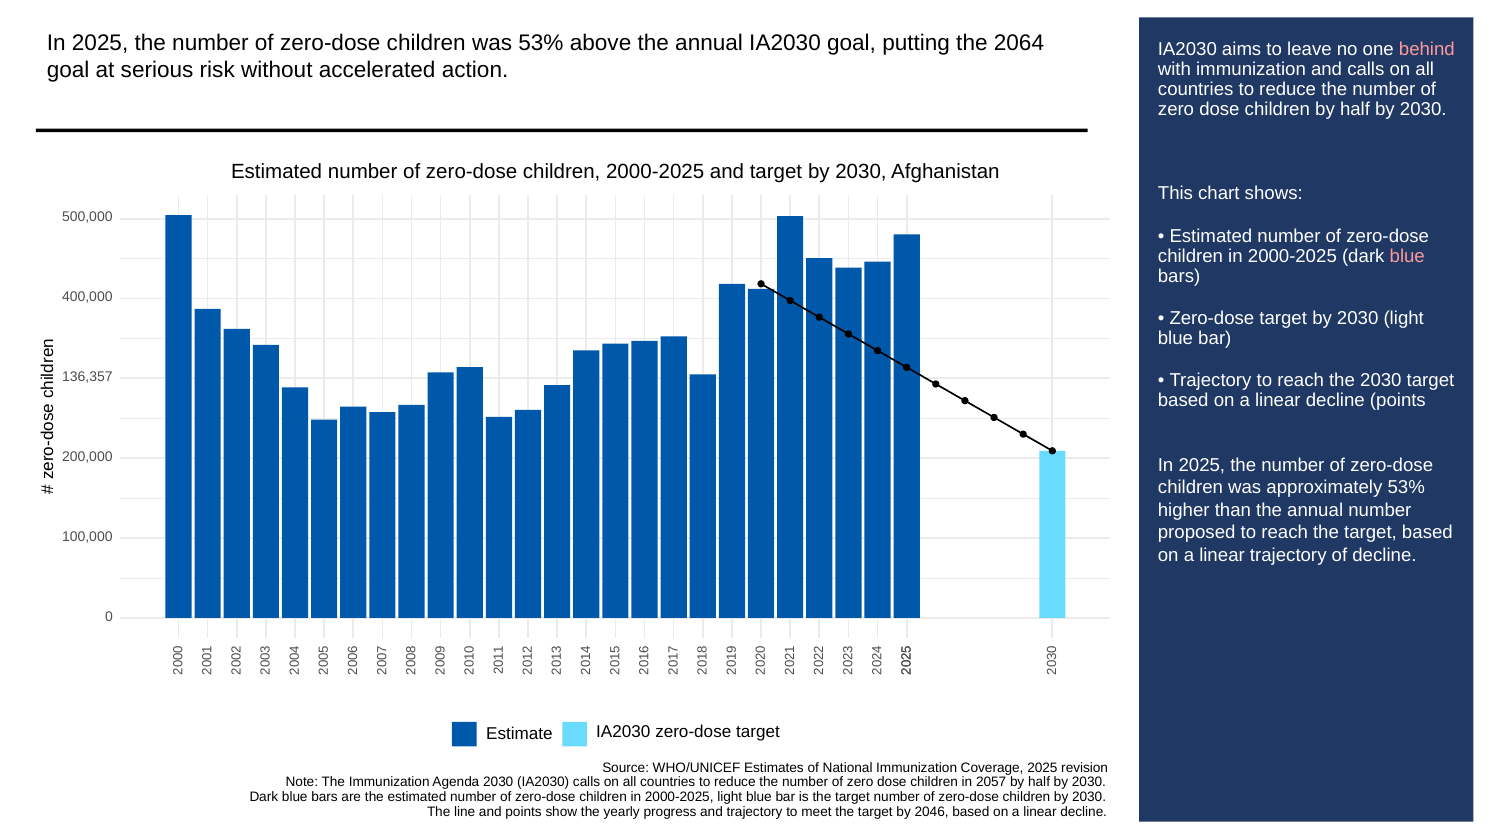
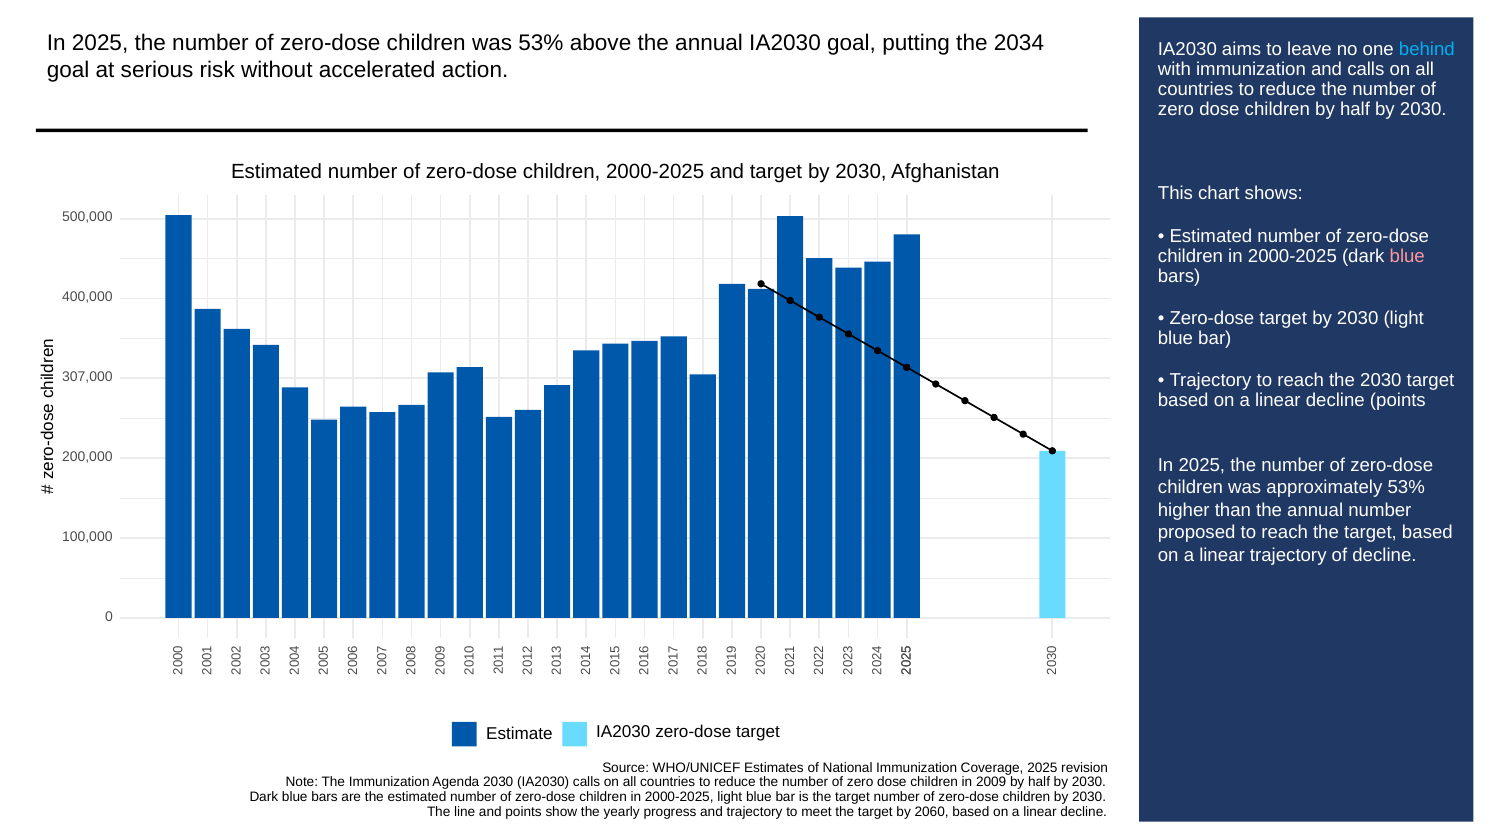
2064: 2064 -> 2034
behind colour: pink -> light blue
136,357: 136,357 -> 307,000
2057: 2057 -> 2009
2046: 2046 -> 2060
